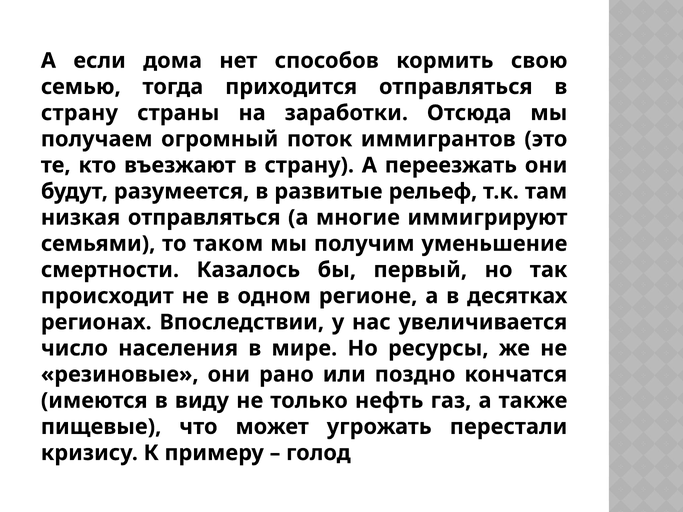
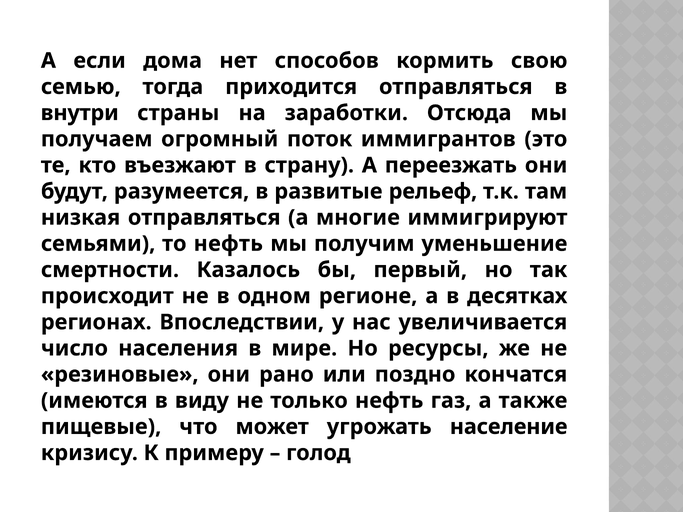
страну at (79, 113): страну -> внутри
то таком: таком -> нефть
перестали: перестали -> население
